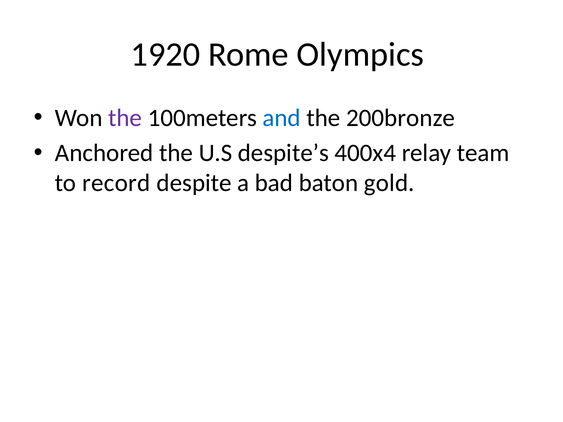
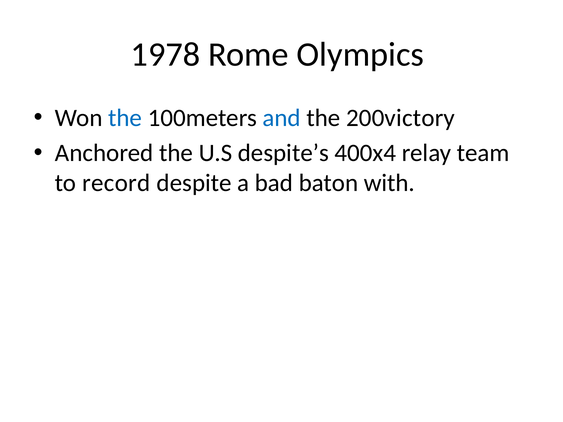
1920: 1920 -> 1978
the at (125, 118) colour: purple -> blue
200bronze: 200bronze -> 200victory
gold: gold -> with
